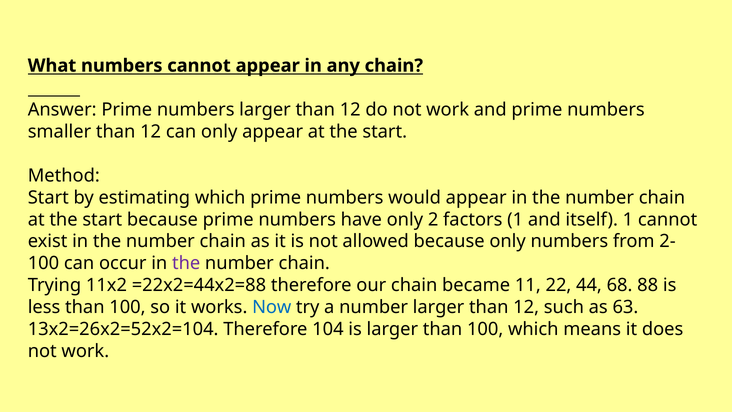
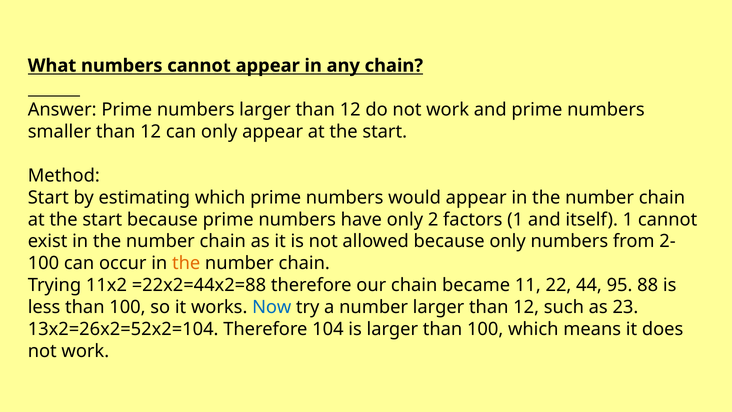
the at (186, 263) colour: purple -> orange
68: 68 -> 95
63: 63 -> 23
